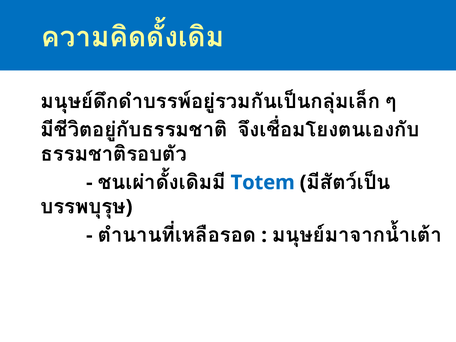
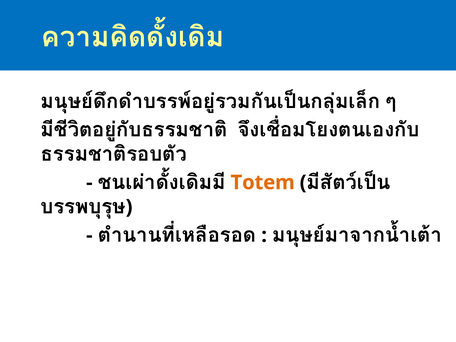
Totem colour: blue -> orange
